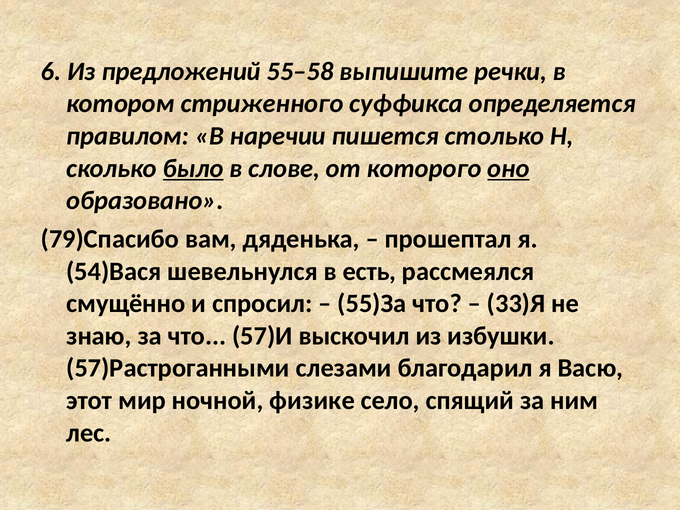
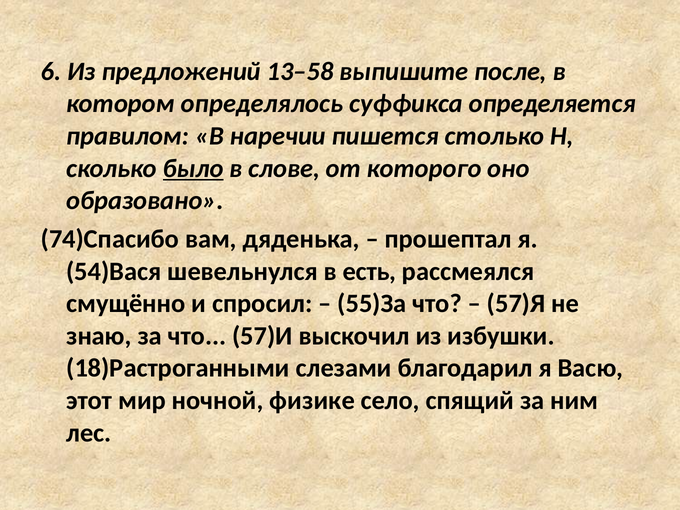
55–58: 55–58 -> 13–58
речки: речки -> после
стриженного: стриженного -> определялось
оно underline: present -> none
79)Спасибо: 79)Спасибо -> 74)Спасибо
33)Я: 33)Я -> 57)Я
57)Растроганными: 57)Растроганными -> 18)Растроганными
